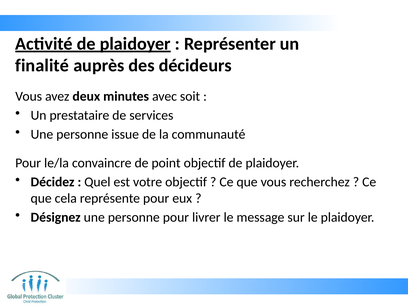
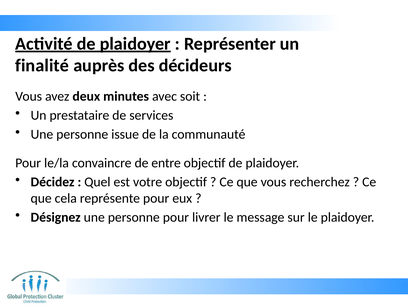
point: point -> entre
